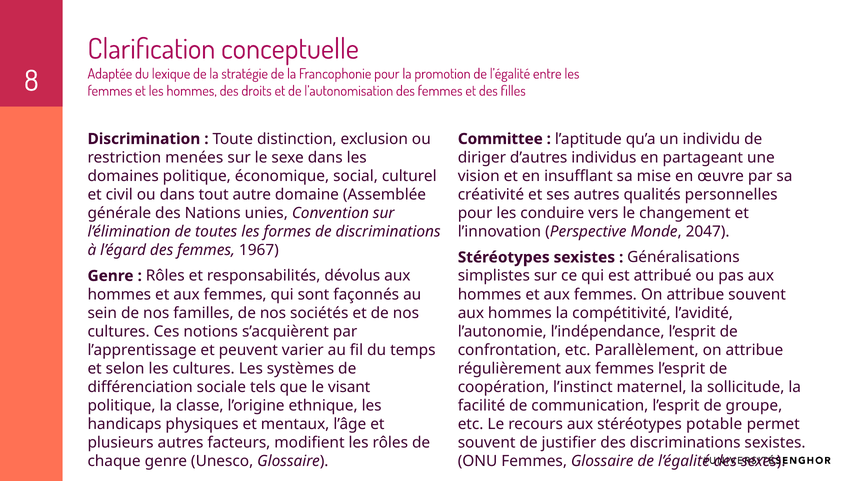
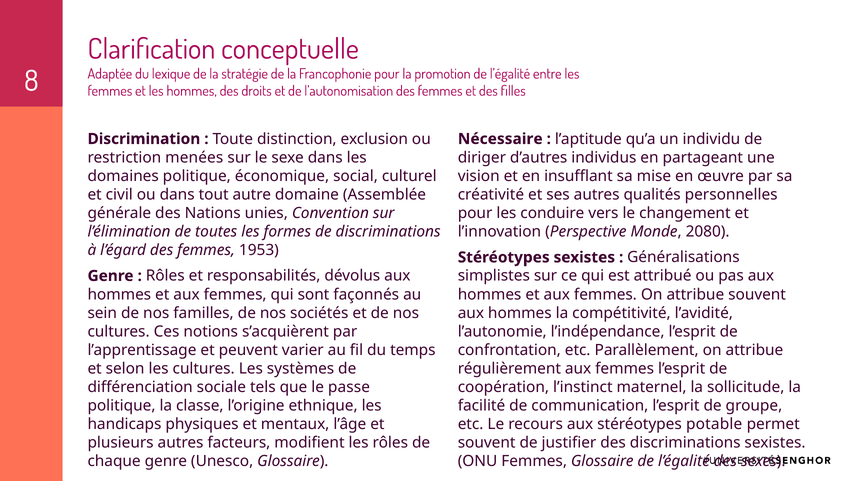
Committee: Committee -> Nécessaire
2047: 2047 -> 2080
1967: 1967 -> 1953
visant: visant -> passe
